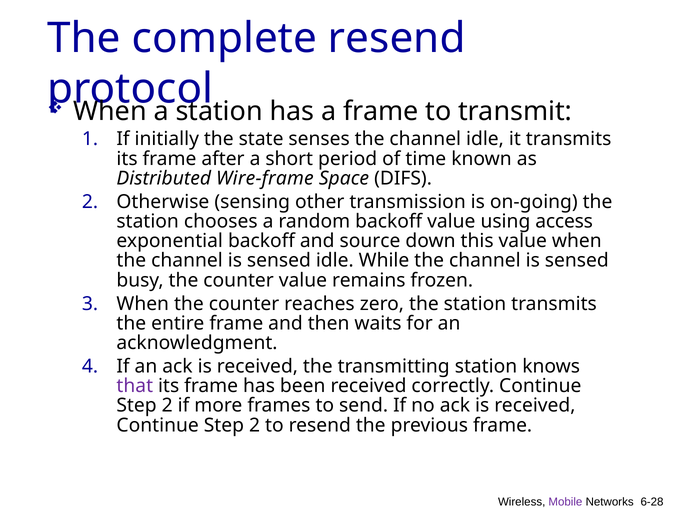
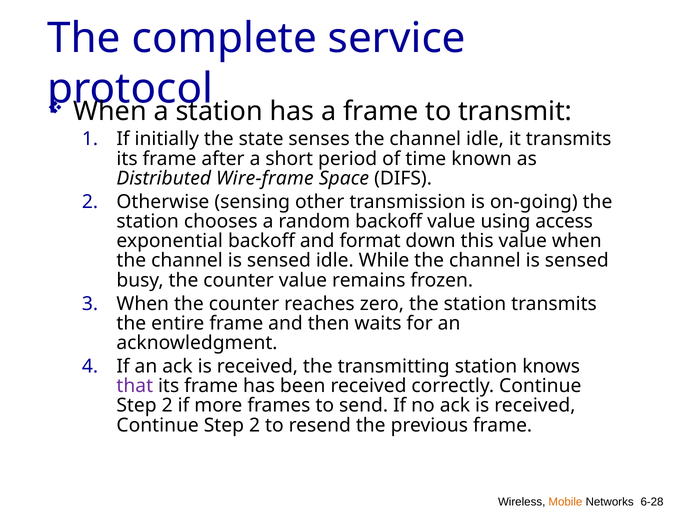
complete resend: resend -> service
source: source -> format
Mobile colour: purple -> orange
